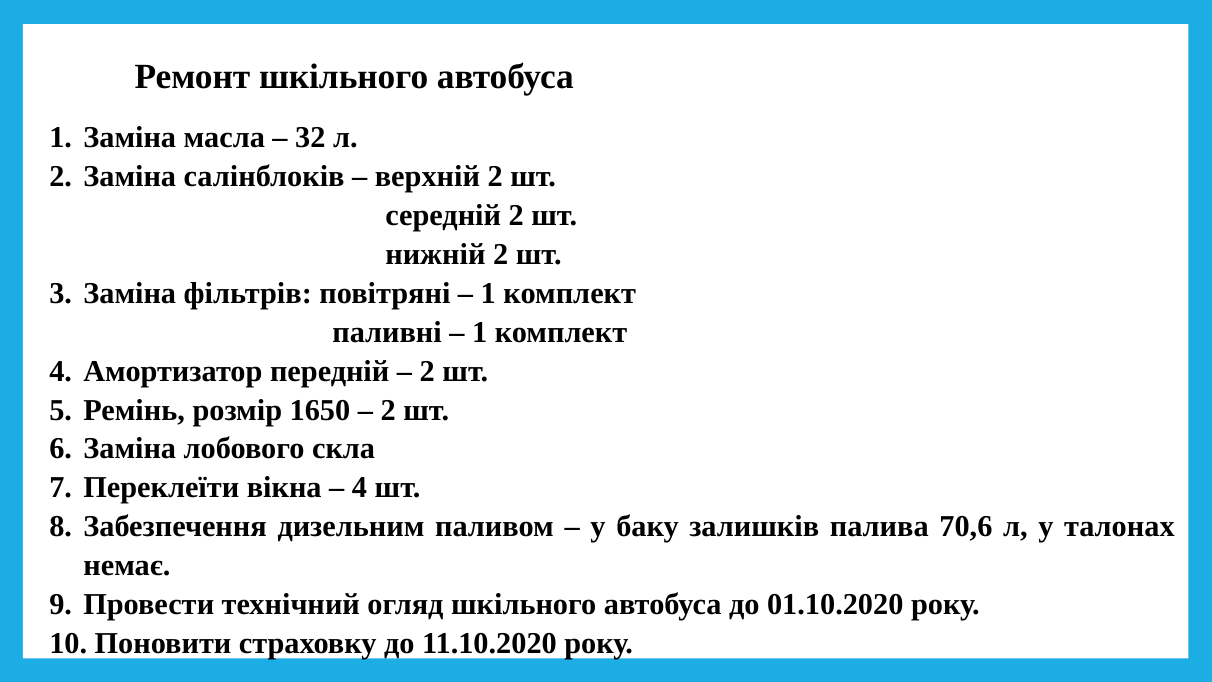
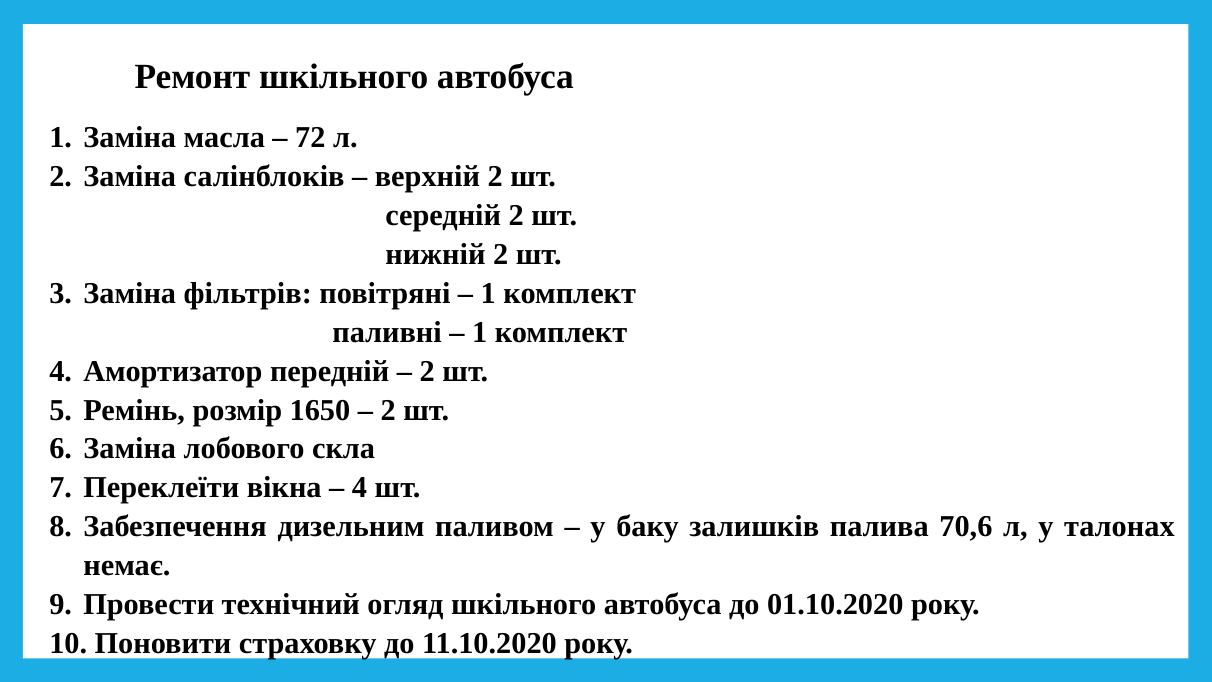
32: 32 -> 72
